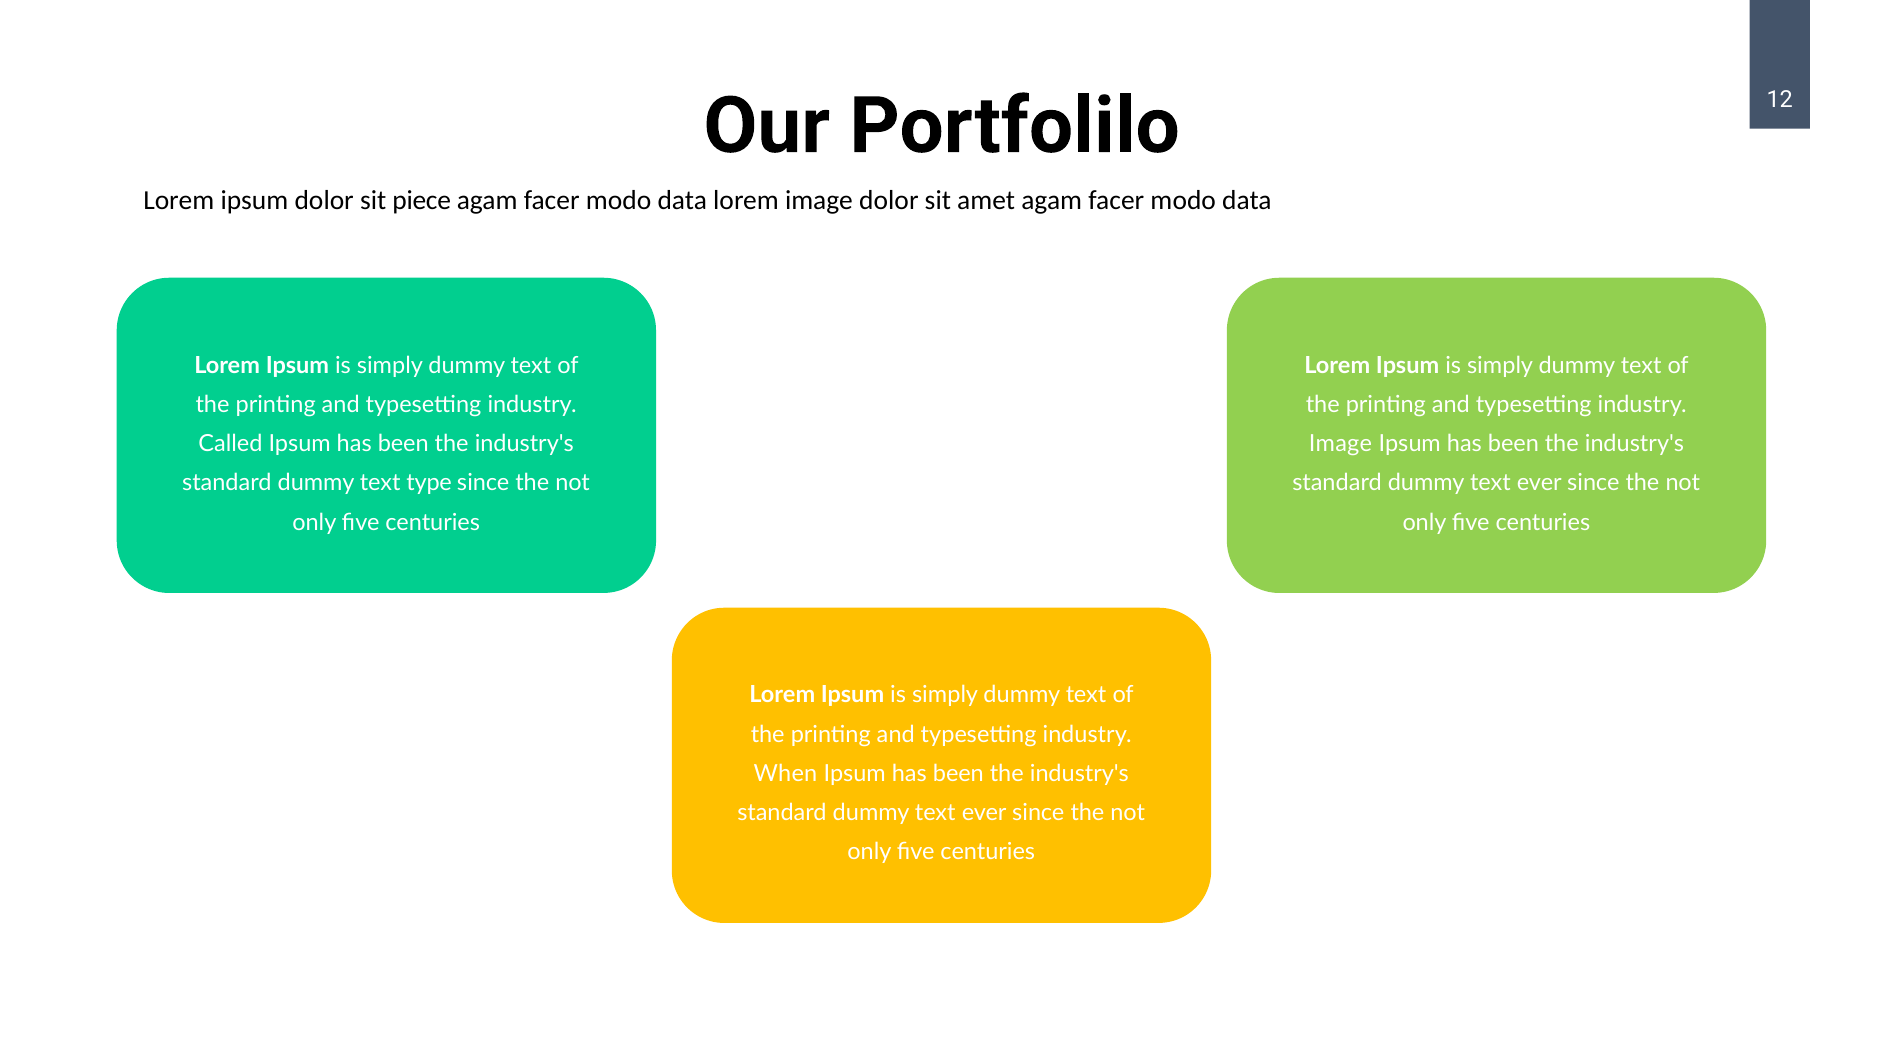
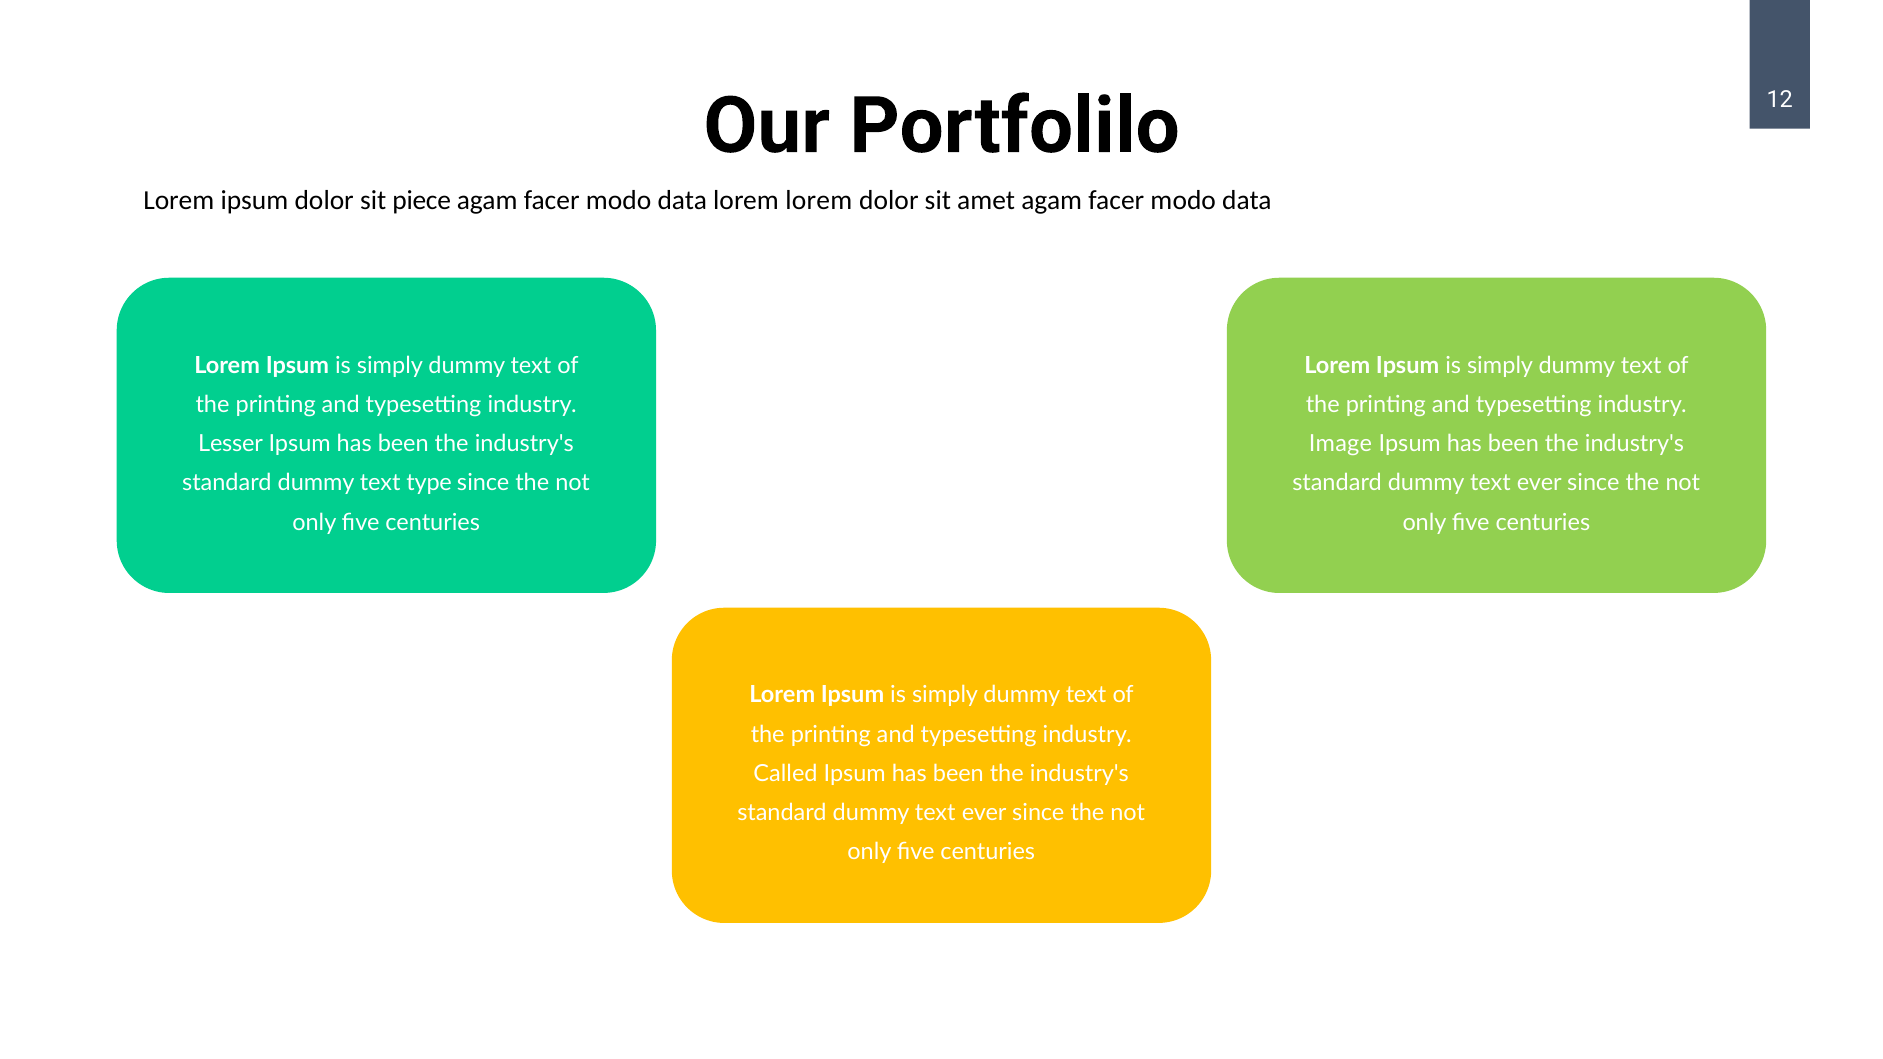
lorem image: image -> lorem
Called: Called -> Lesser
When: When -> Called
